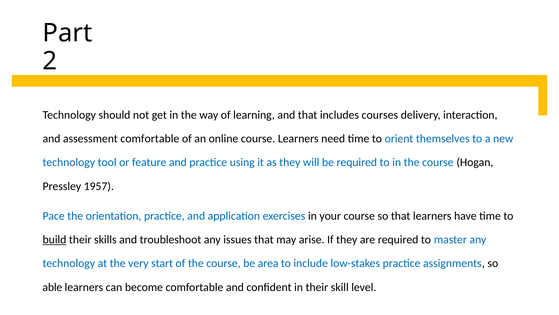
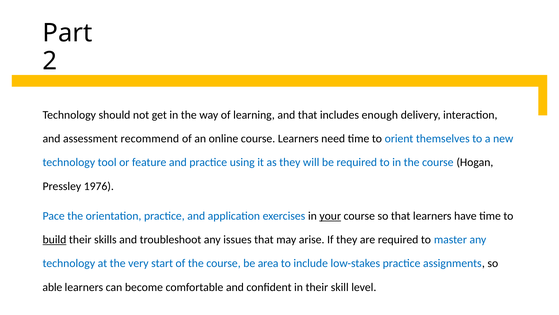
courses: courses -> enough
assessment comfortable: comfortable -> recommend
1957: 1957 -> 1976
your underline: none -> present
